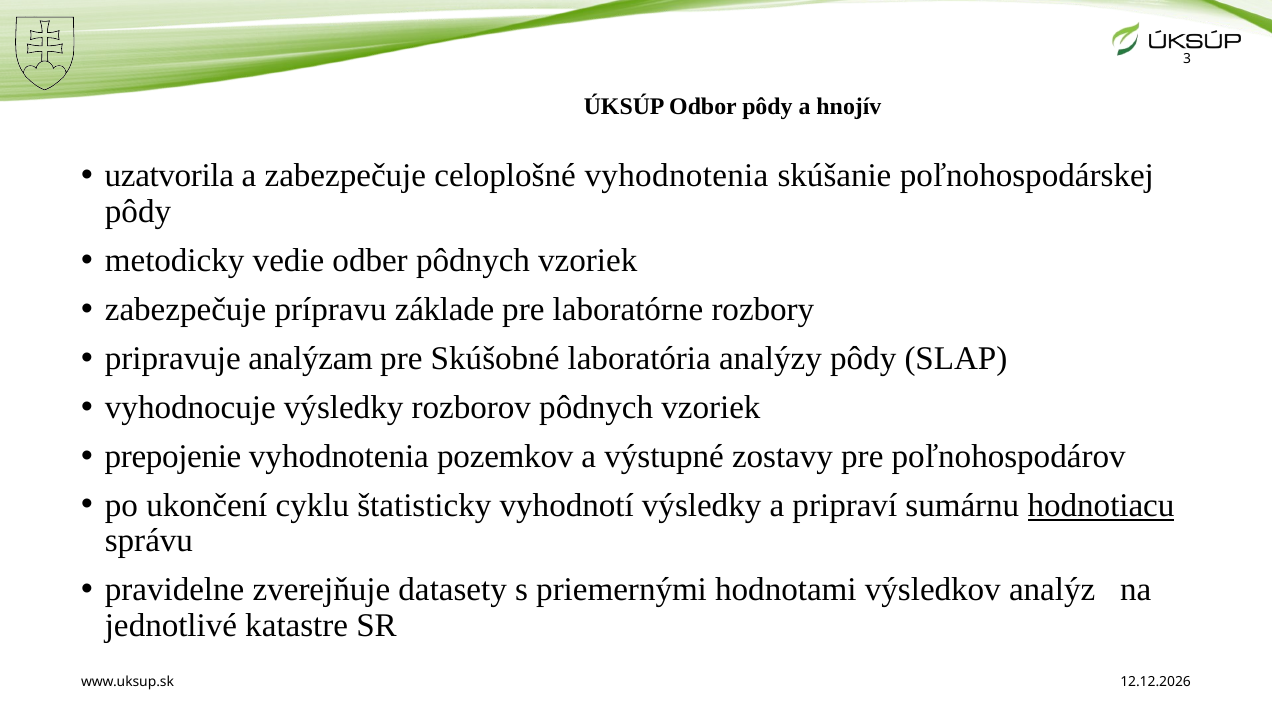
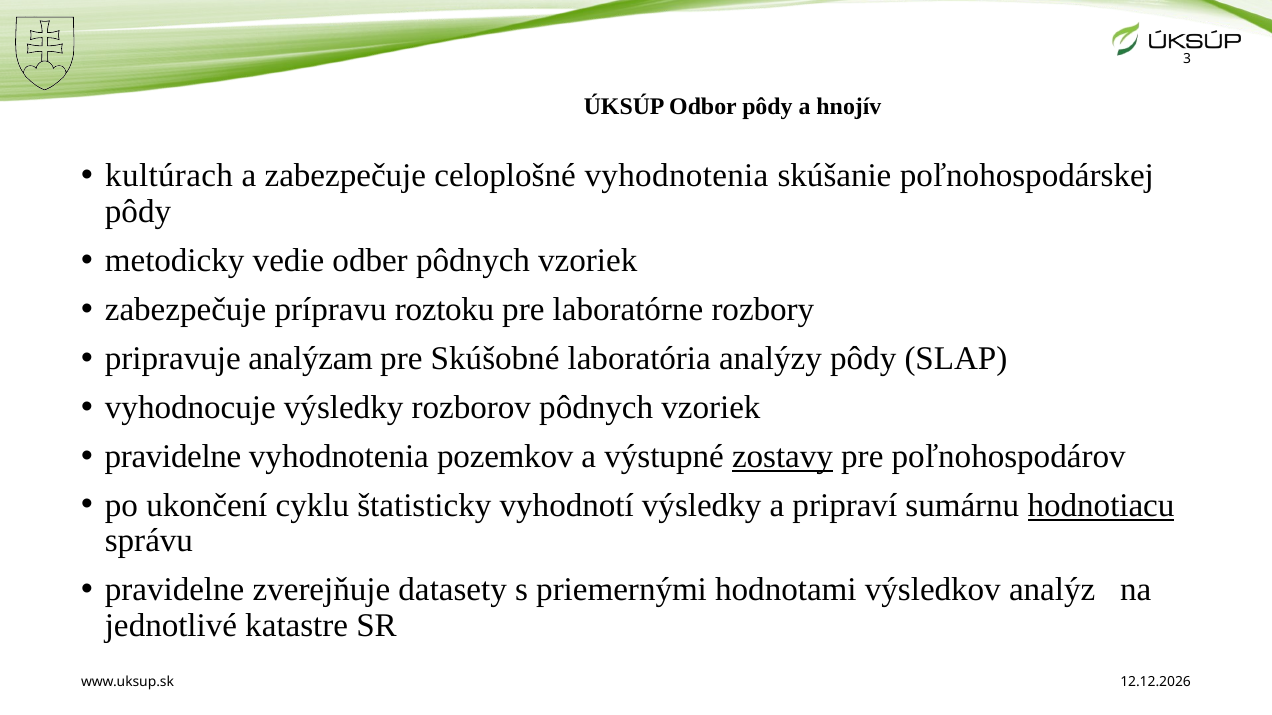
uzatvorila: uzatvorila -> kultúrach
základe: základe -> roztoku
prepojenie at (173, 457): prepojenie -> pravidelne
zostavy underline: none -> present
